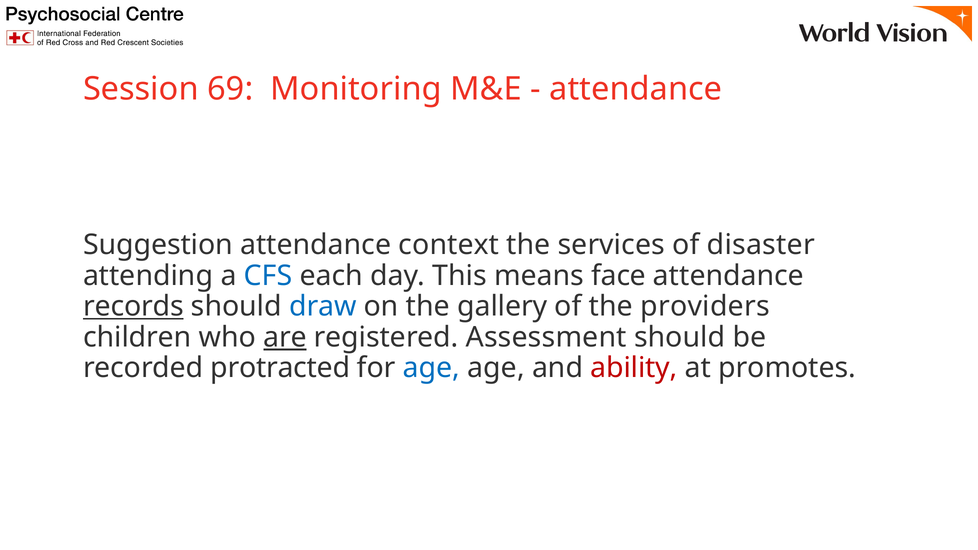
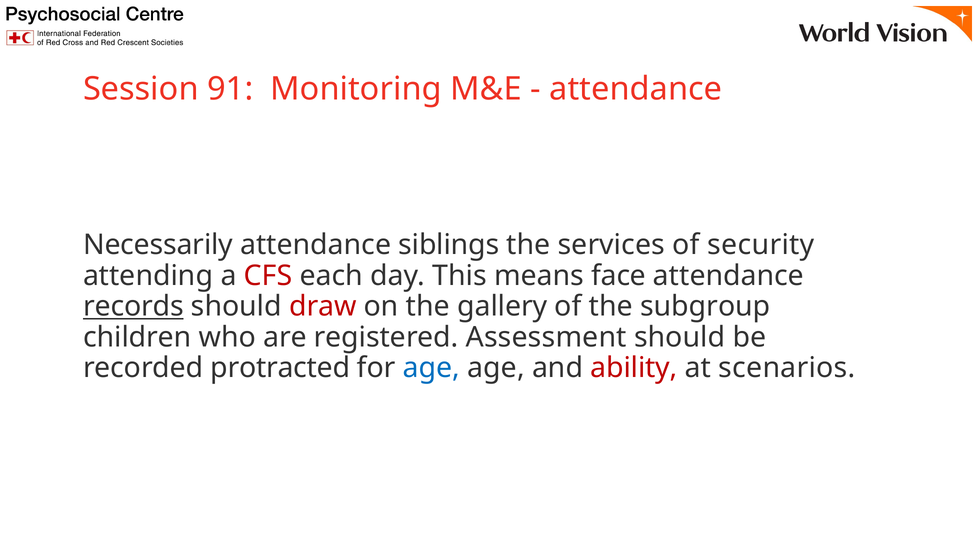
69: 69 -> 91
Suggestion: Suggestion -> Necessarily
context: context -> siblings
disaster: disaster -> security
CFS colour: blue -> red
draw colour: blue -> red
providers: providers -> subgroup
are underline: present -> none
promotes: promotes -> scenarios
